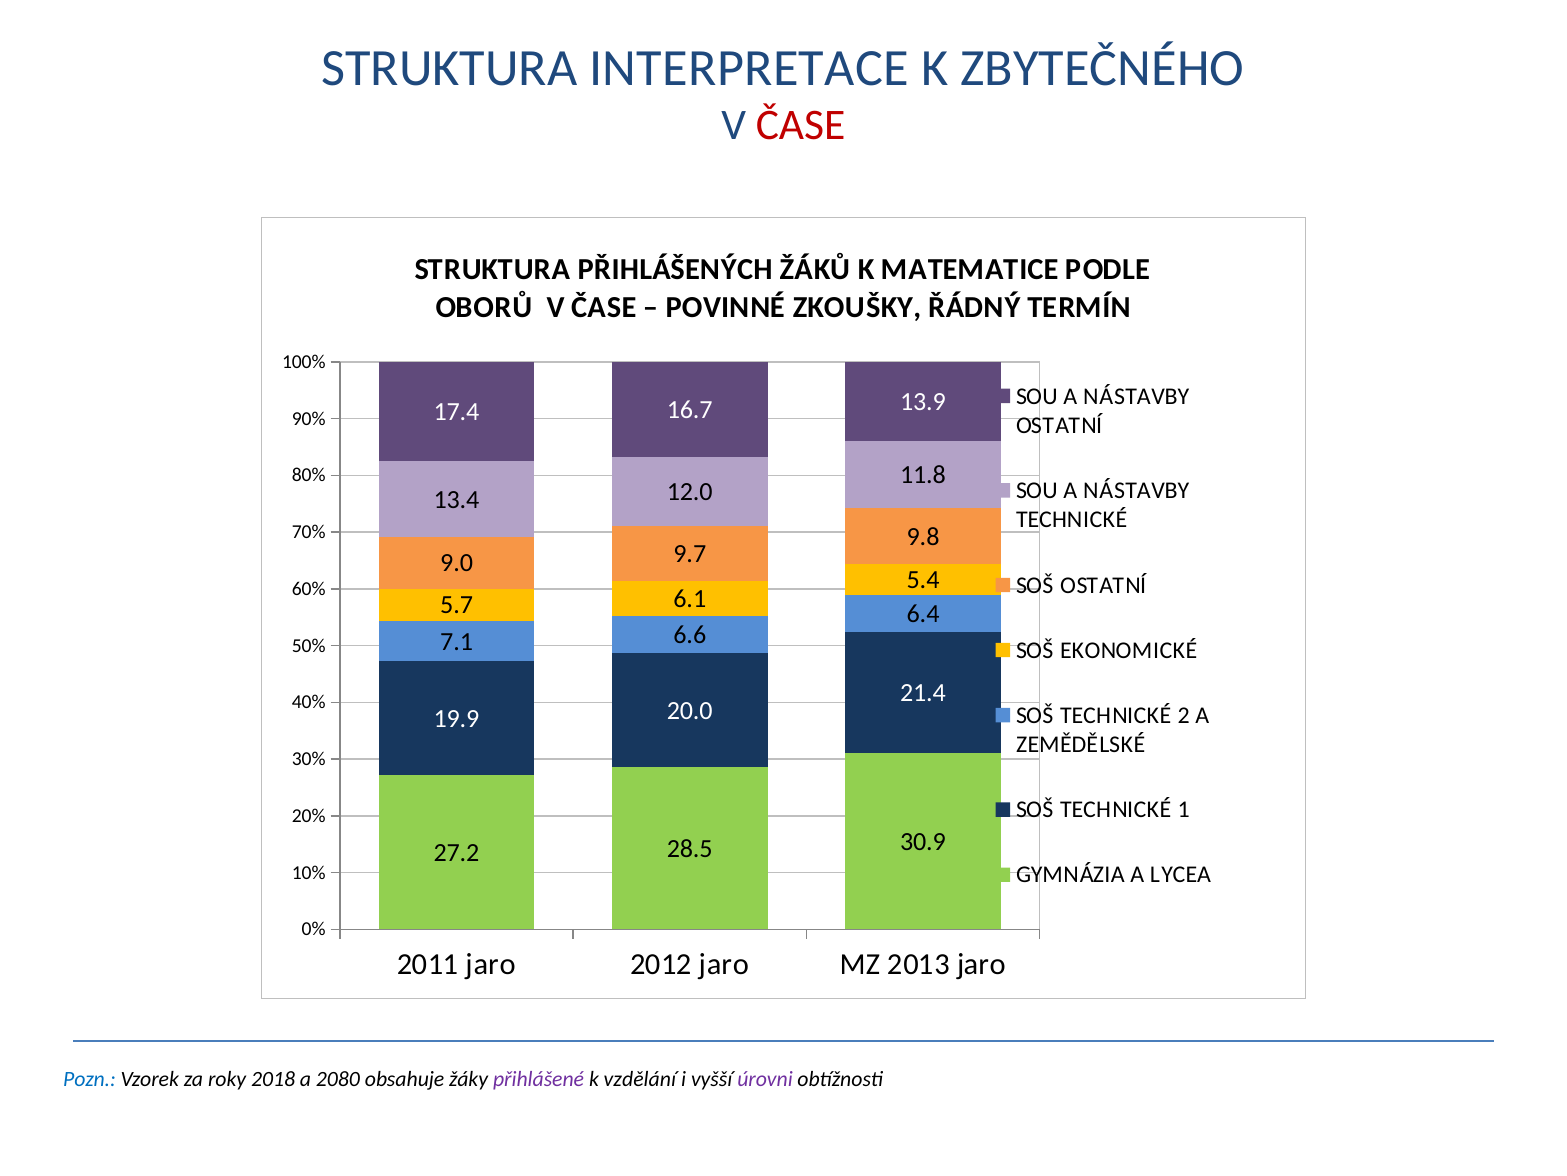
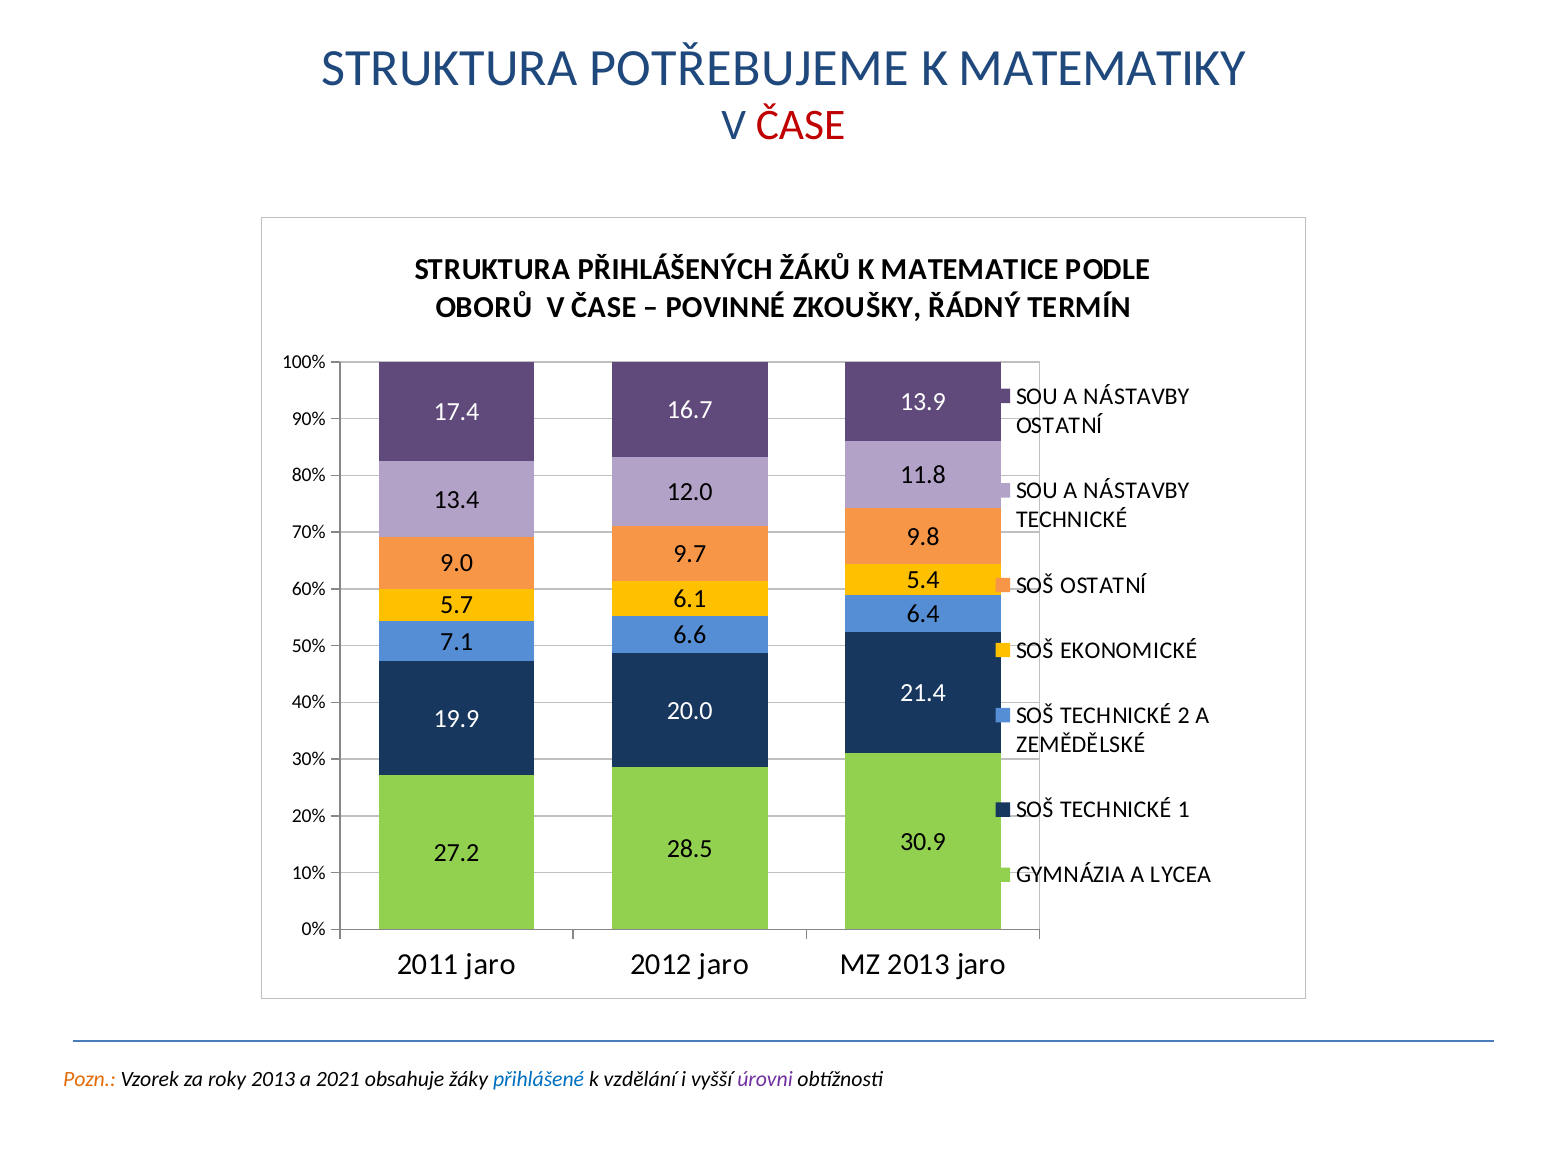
INTERPRETACE: INTERPRETACE -> POTŘEBUJEME
ZBYTEČNÉHO: ZBYTEČNÉHO -> MATEMATIKY
Pozn colour: blue -> orange
roky 2018: 2018 -> 2013
2080: 2080 -> 2021
přihlášené colour: purple -> blue
